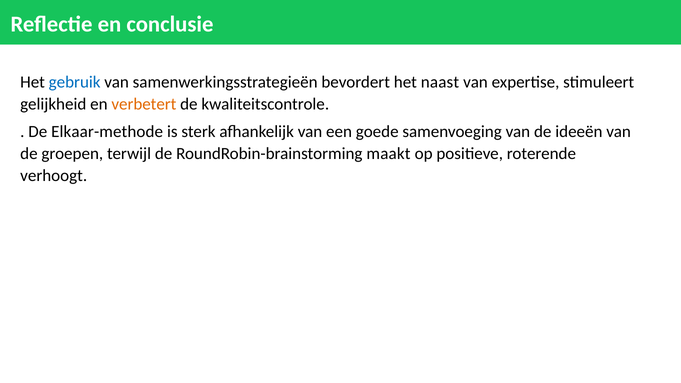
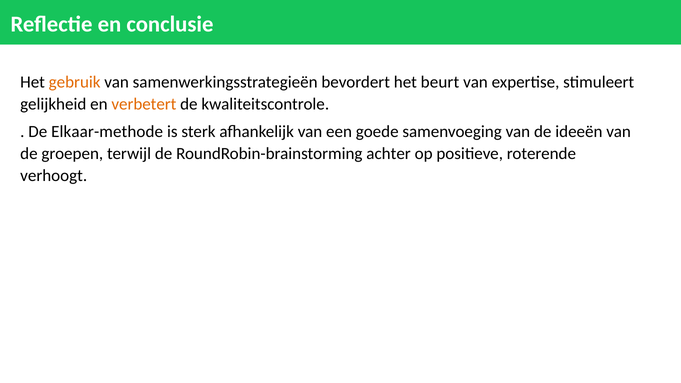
gebruik colour: blue -> orange
naast: naast -> beurt
maakt: maakt -> achter
